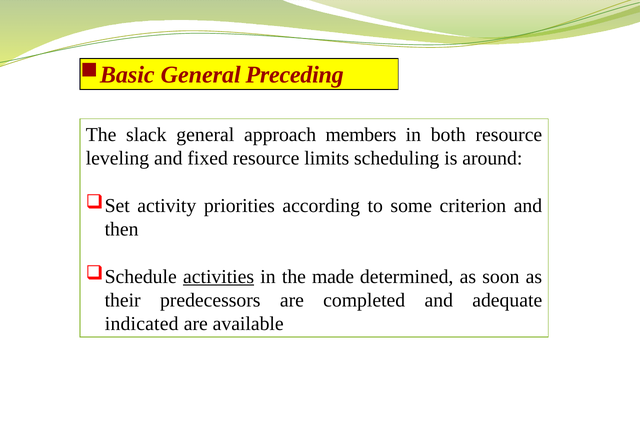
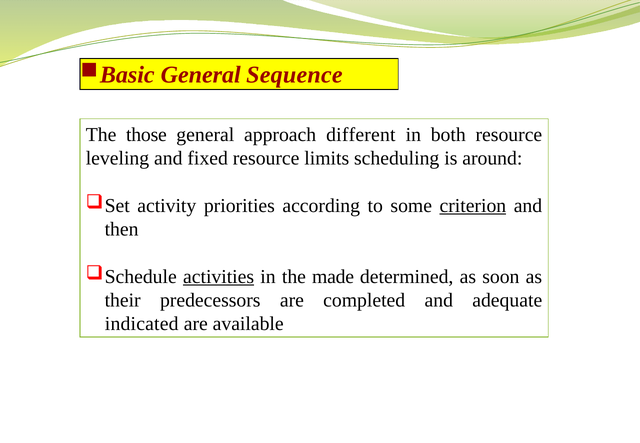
Preceding: Preceding -> Sequence
slack: slack -> those
members: members -> different
criterion underline: none -> present
